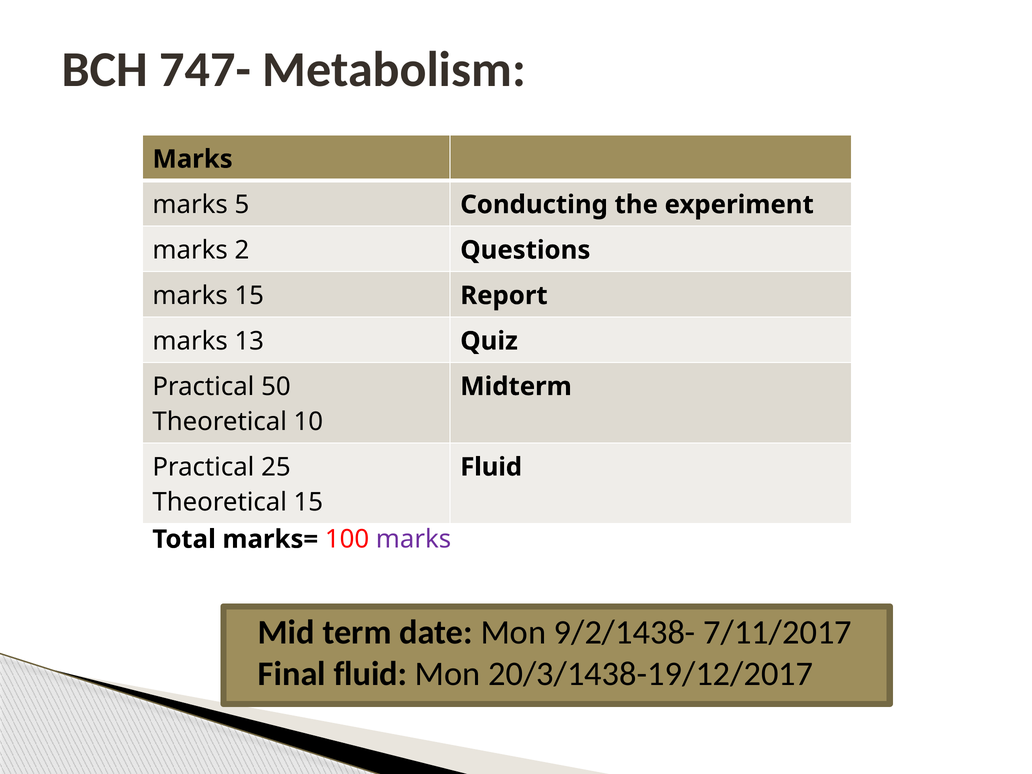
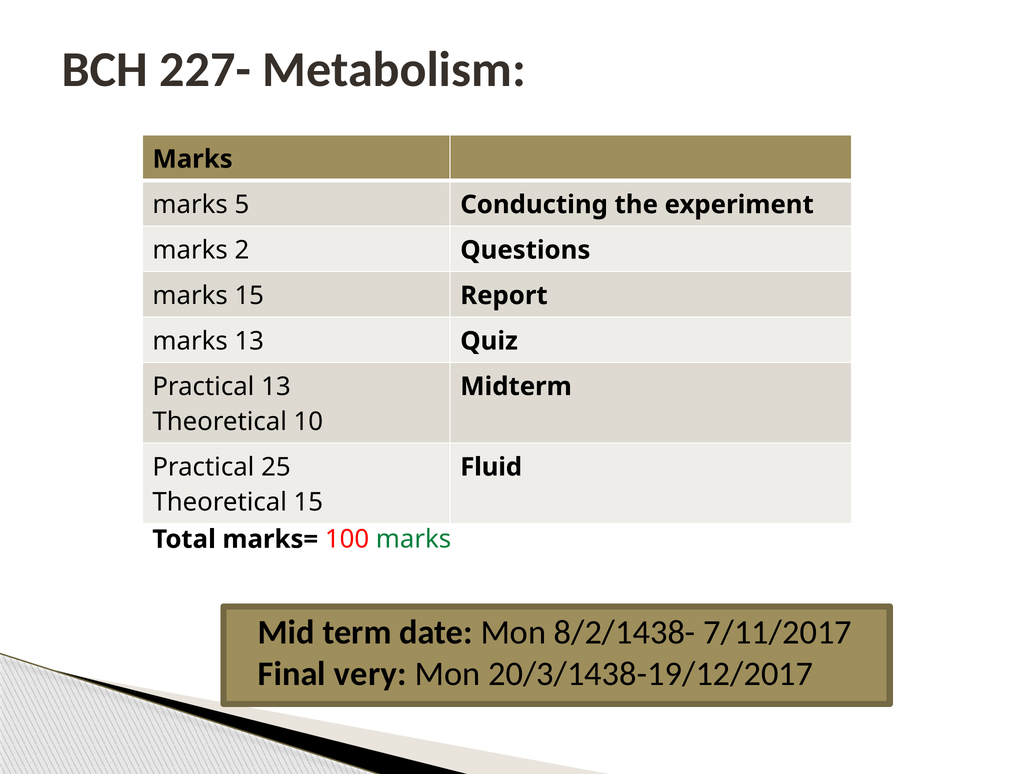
747-: 747- -> 227-
Practical 50: 50 -> 13
marks at (413, 539) colour: purple -> green
9/2/1438-: 9/2/1438- -> 8/2/1438-
Final fluid: fluid -> very
